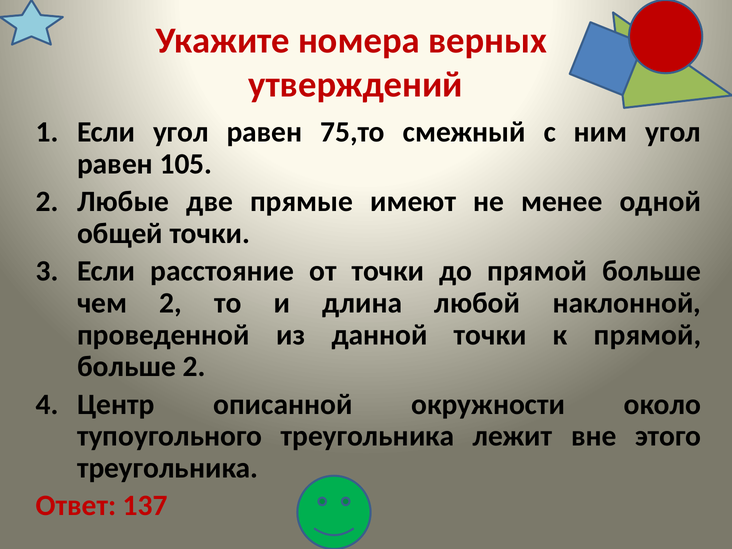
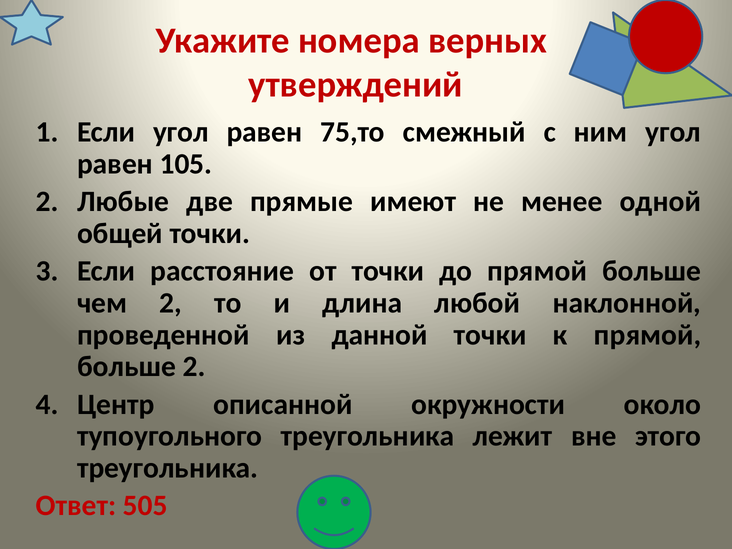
137: 137 -> 505
